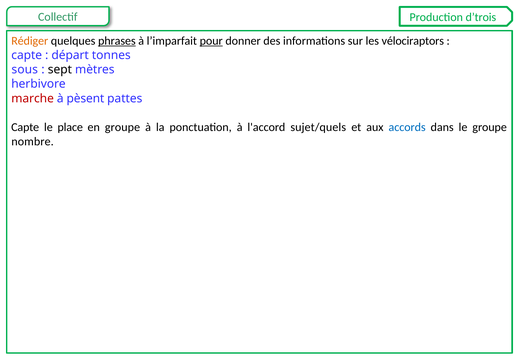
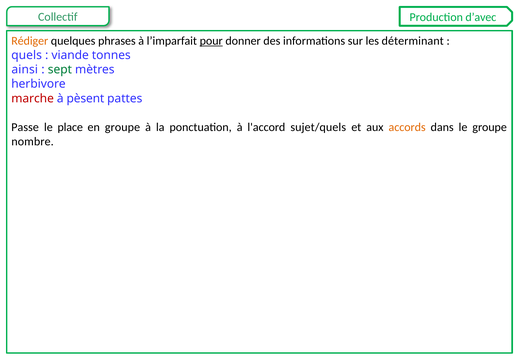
d’trois: d’trois -> d’avec
phrases underline: present -> none
vélociraptors: vélociraptors -> déterminant
capte at (27, 55): capte -> quels
départ: départ -> viande
sous: sous -> ainsi
sept colour: black -> green
Capte at (25, 127): Capte -> Passe
accords colour: blue -> orange
